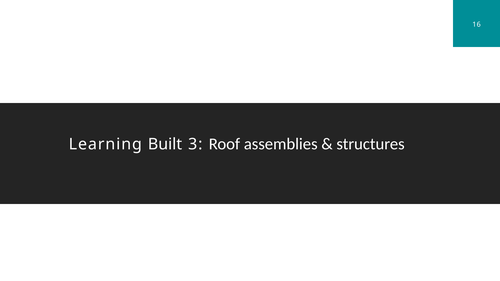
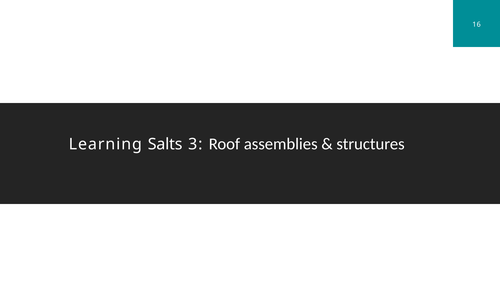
Built: Built -> Salts
